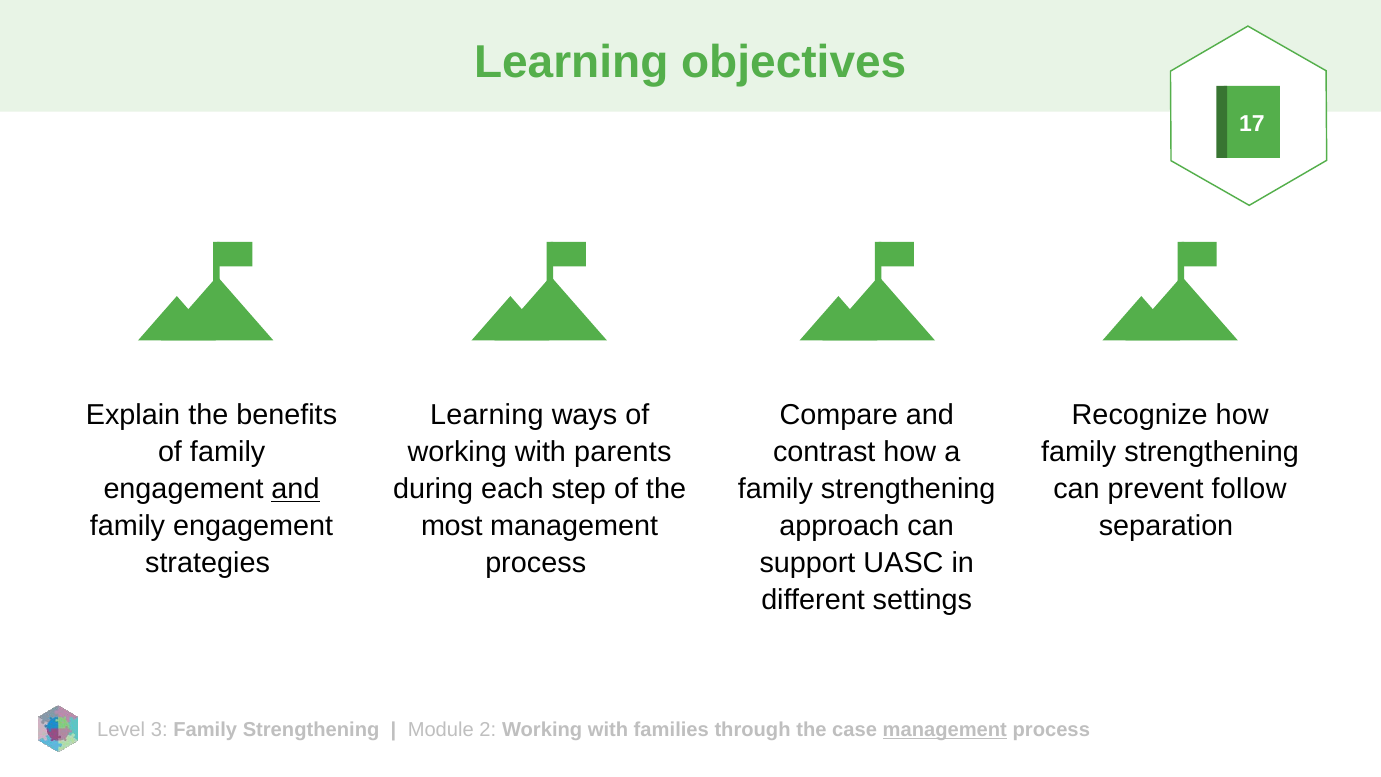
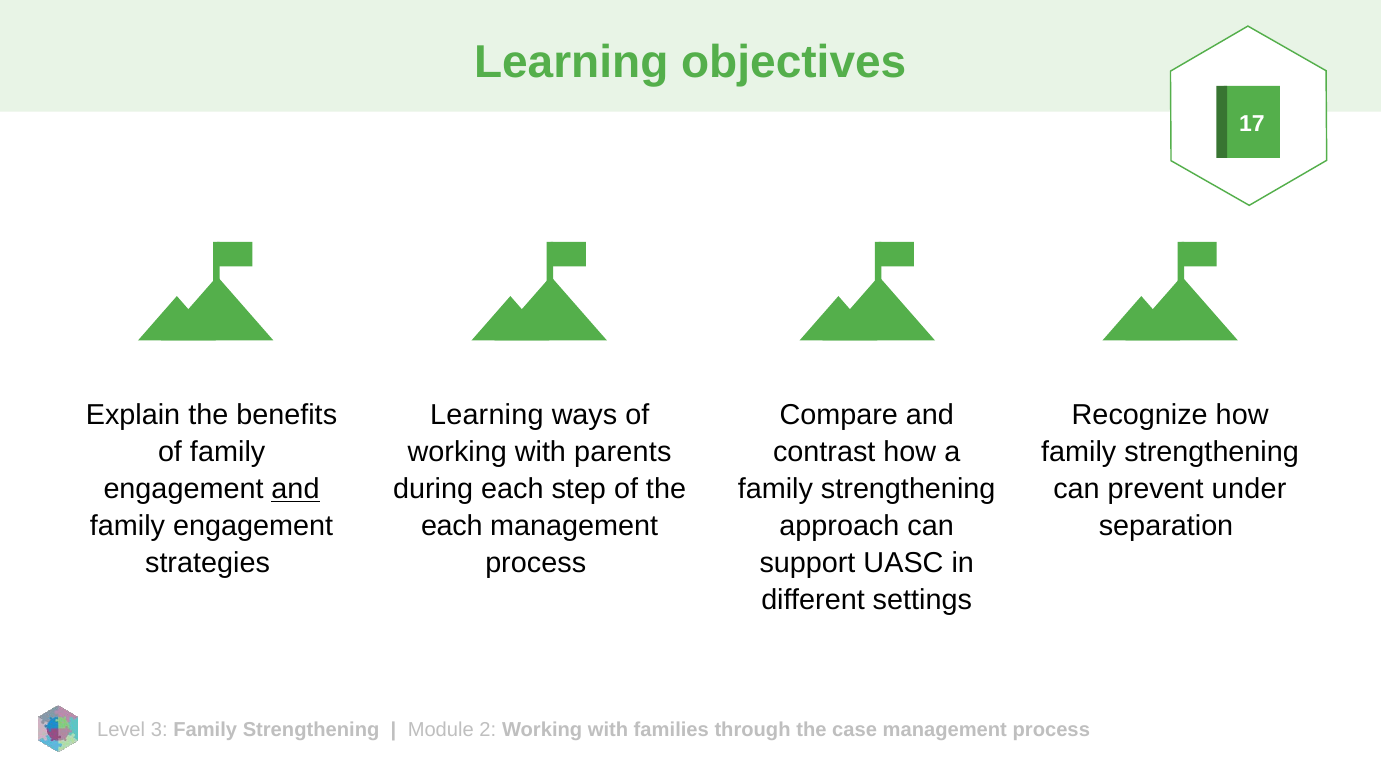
follow: follow -> under
most at (452, 526): most -> each
management at (945, 730) underline: present -> none
